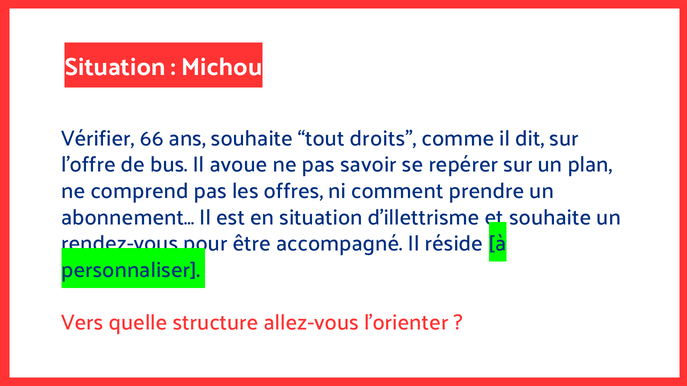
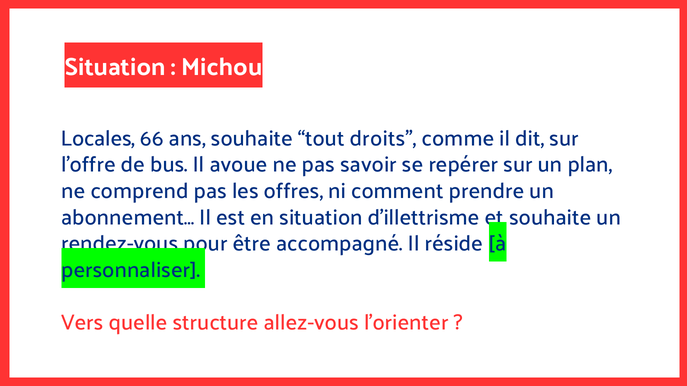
Vérifier: Vérifier -> Locales
